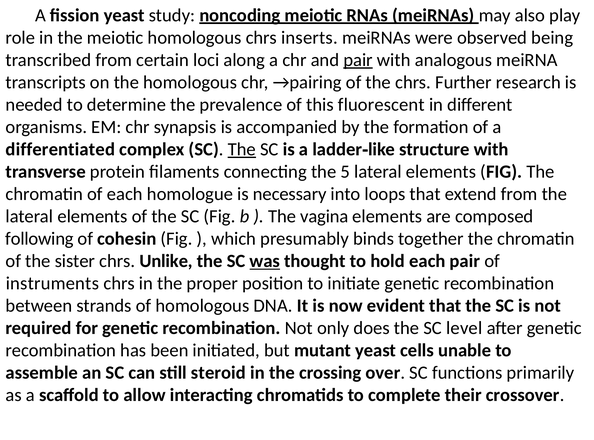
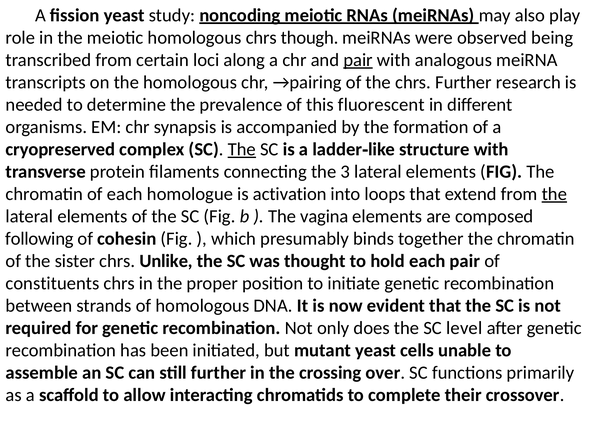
inserts: inserts -> though
differentiated: differentiated -> cryopreserved
5: 5 -> 3
necessary: necessary -> activation
the at (554, 194) underline: none -> present
was underline: present -> none
instruments: instruments -> constituents
still steroid: steroid -> further
